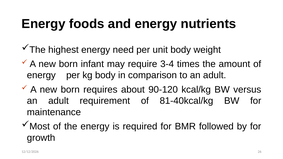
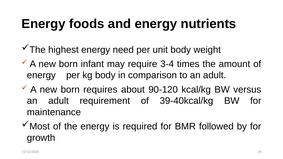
81-40kcal/kg: 81-40kcal/kg -> 39-40kcal/kg
